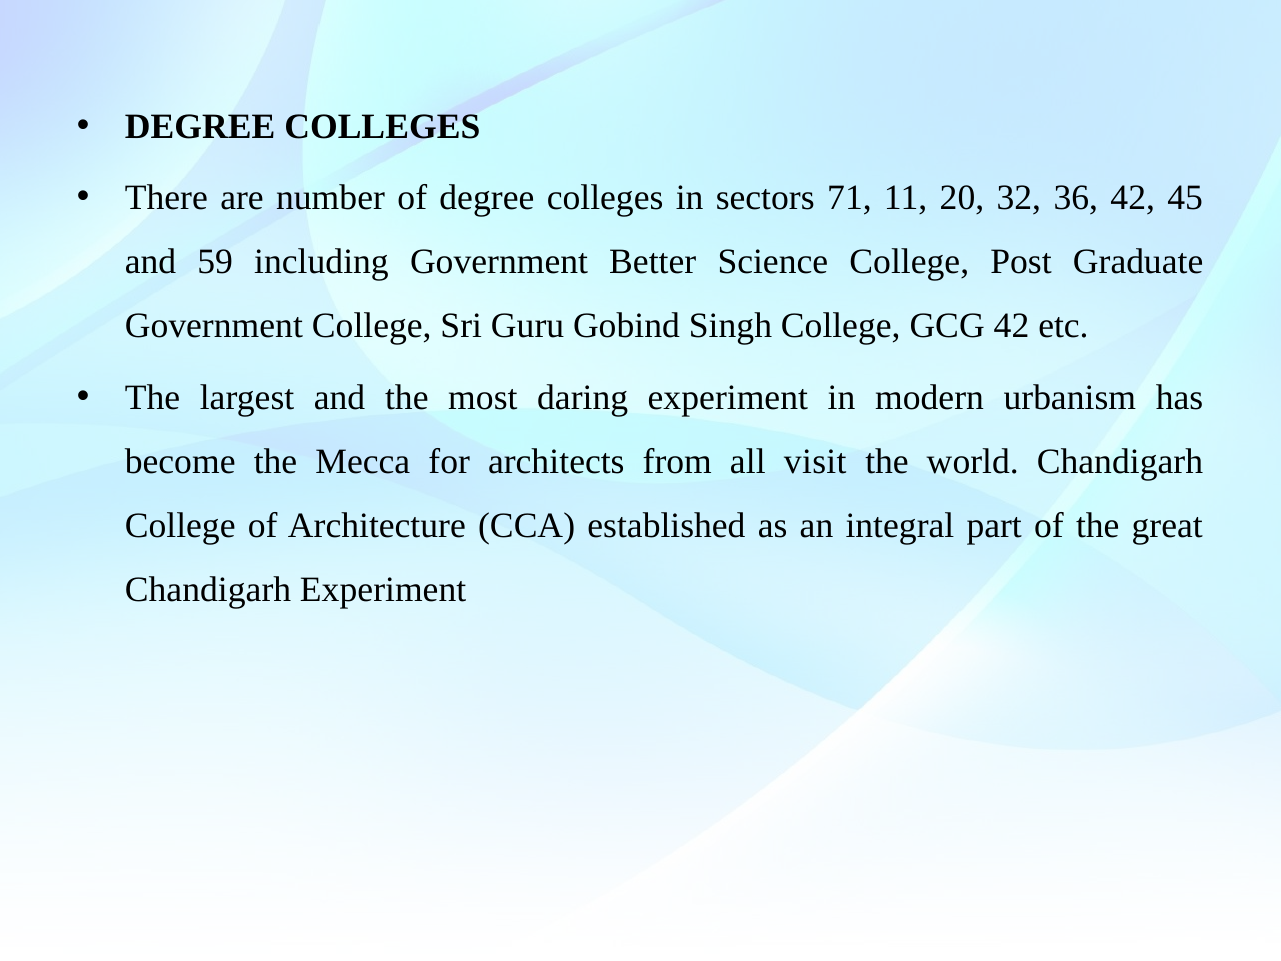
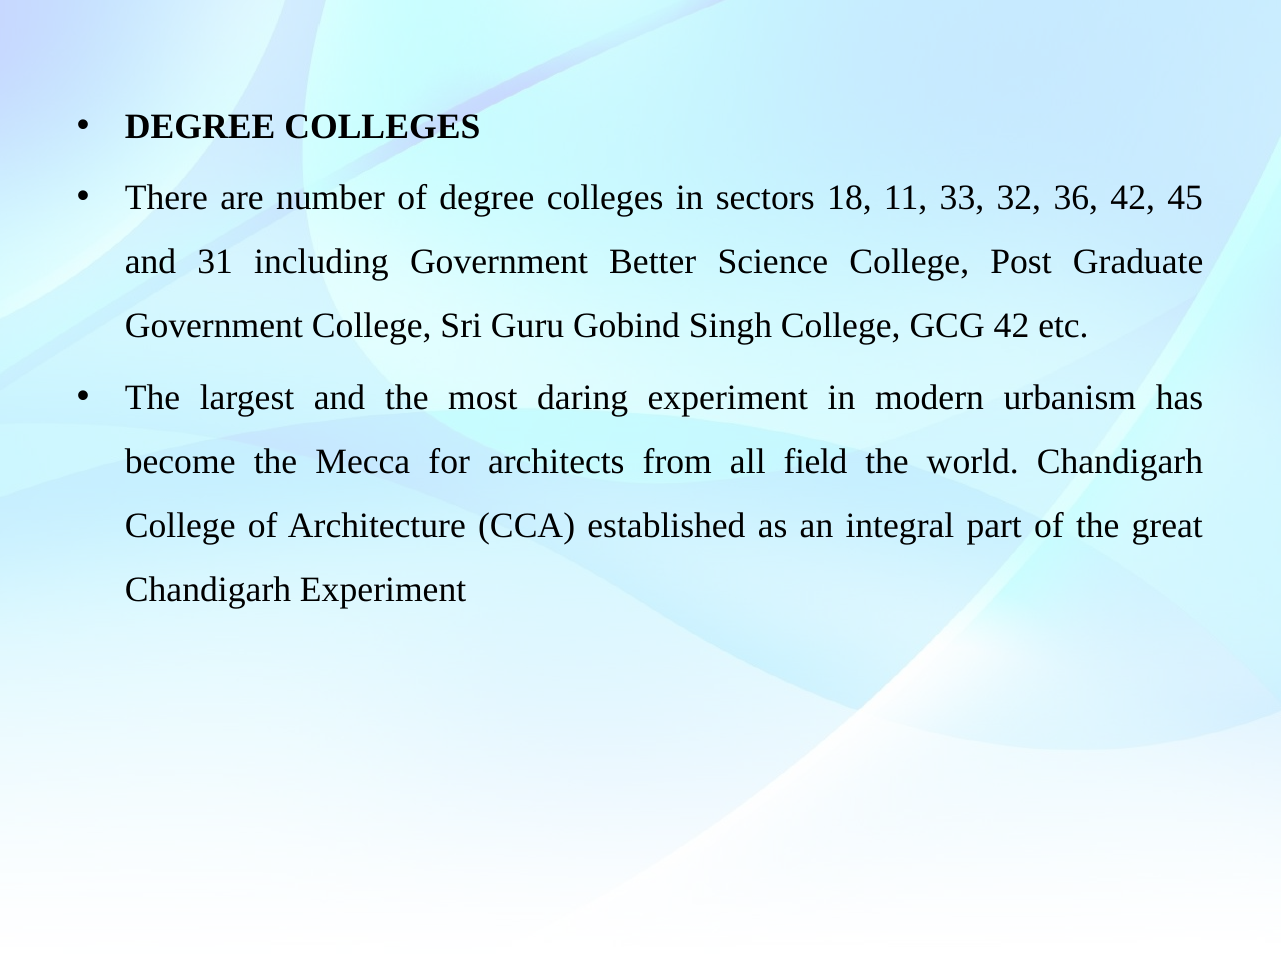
71: 71 -> 18
20: 20 -> 33
59: 59 -> 31
visit: visit -> field
